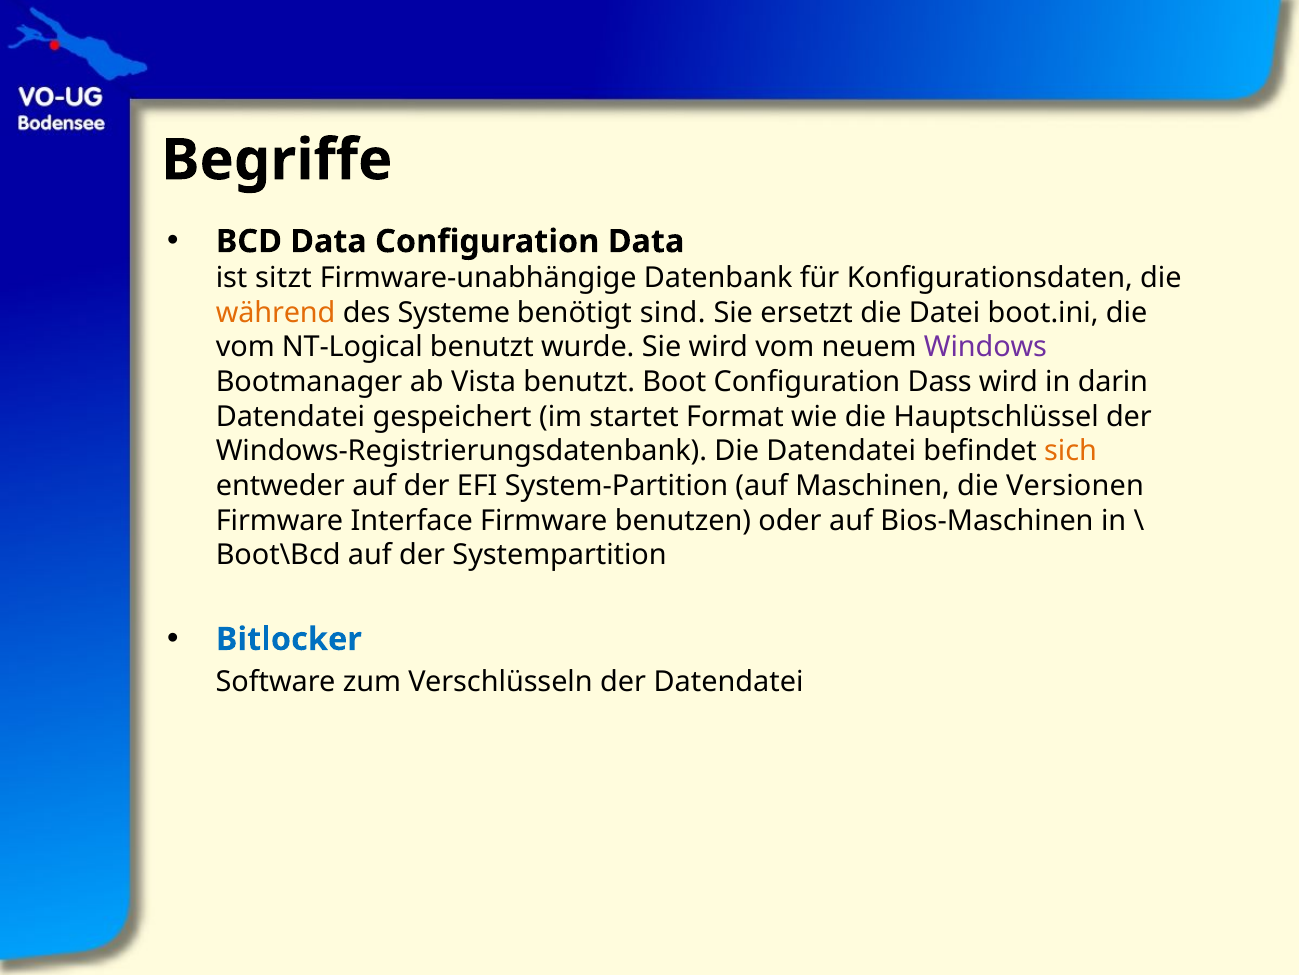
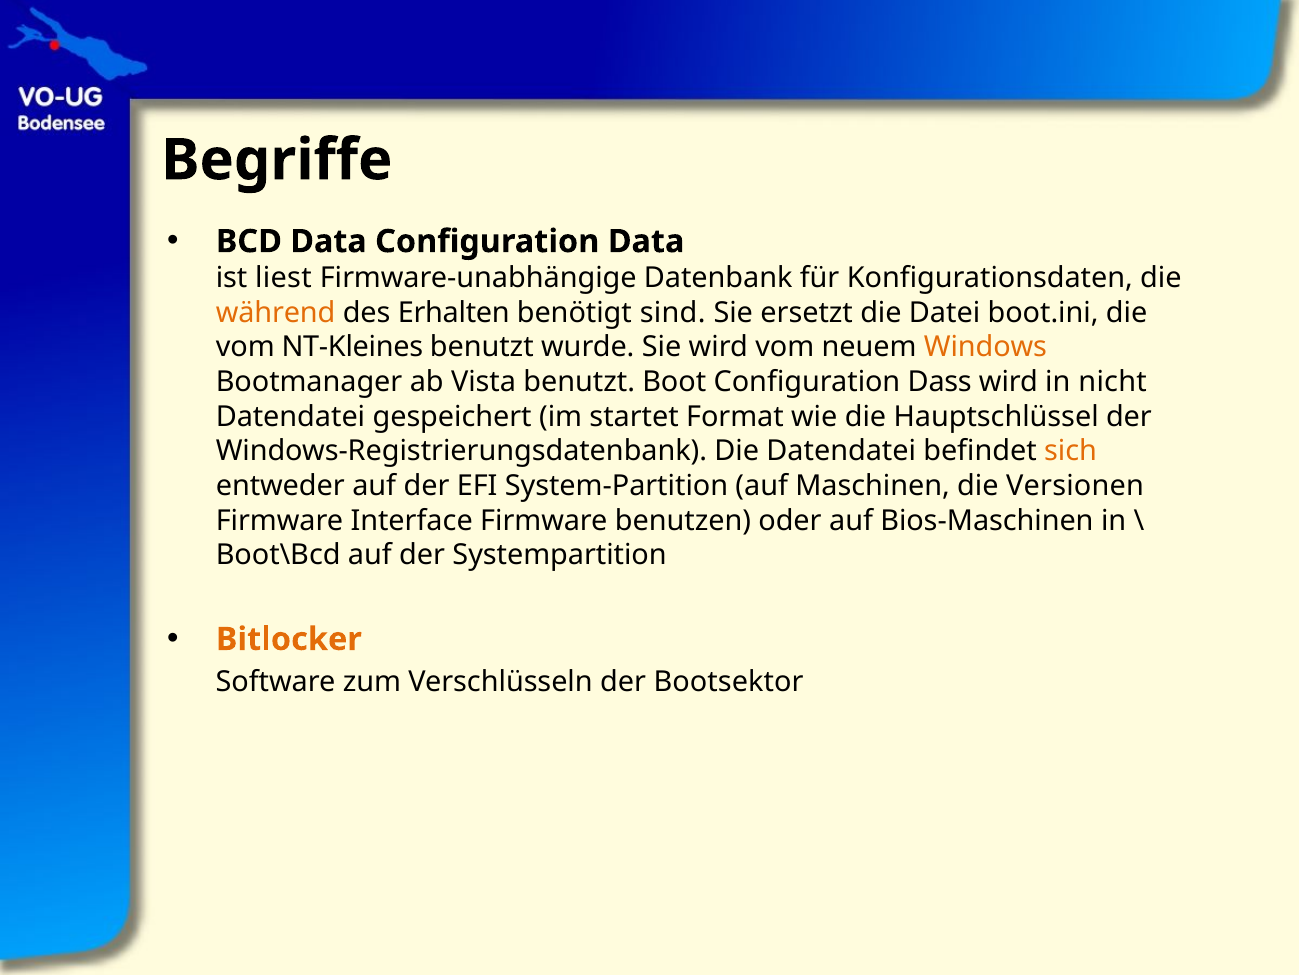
sitzt: sitzt -> liest
Systeme: Systeme -> Erhalten
NT-Logical: NT-Logical -> NT-Kleines
Windows colour: purple -> orange
darin: darin -> nicht
Bitlocker colour: blue -> orange
der Datendatei: Datendatei -> Bootsektor
